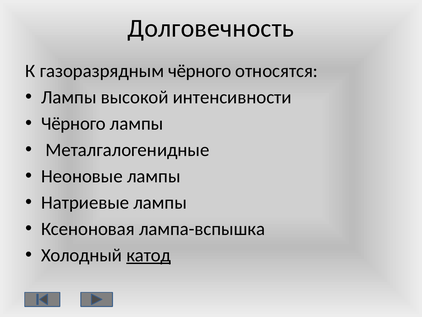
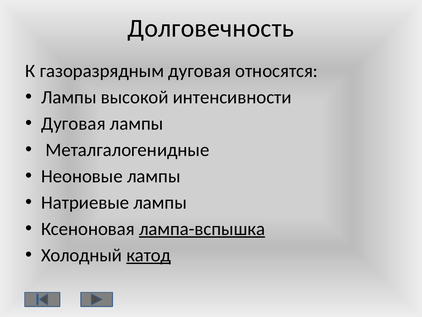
газоразрядным чёрного: чёрного -> дуговая
Чёрного at (74, 123): Чёрного -> Дуговая
лампа-вспышка underline: none -> present
